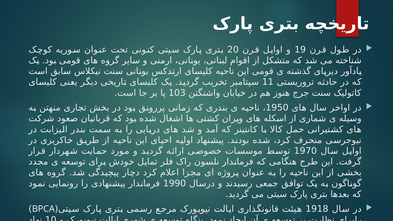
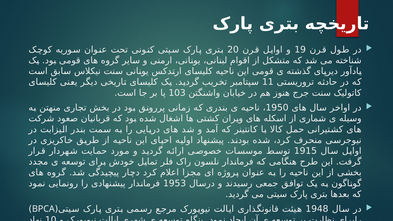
1970: 1970 -> 1915
1990: 1990 -> 1953
1918: 1918 -> 1948
